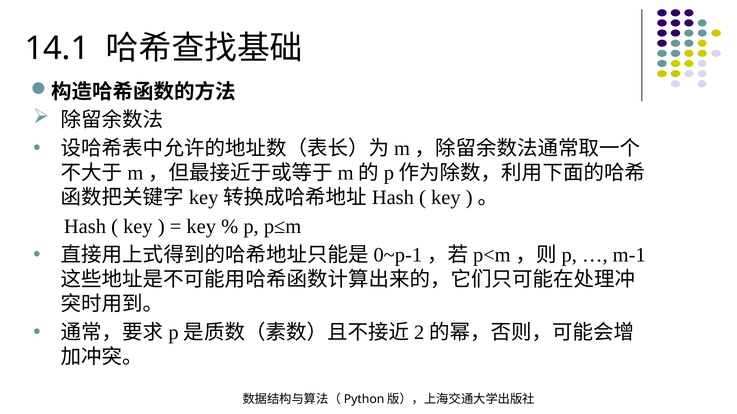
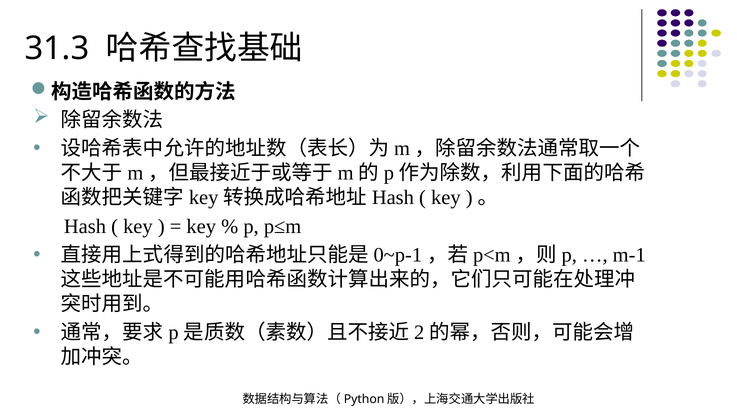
14.1: 14.1 -> 31.3
